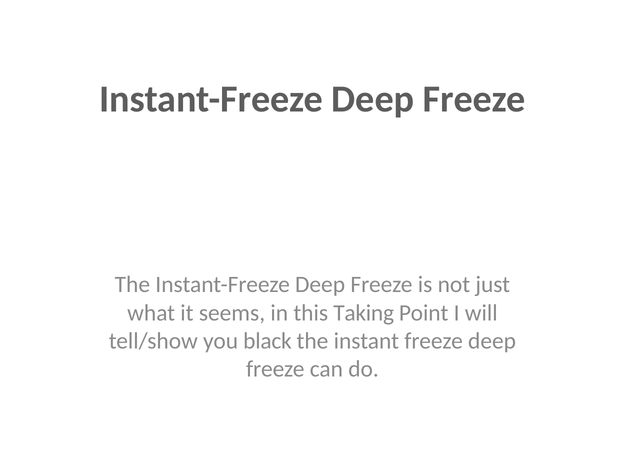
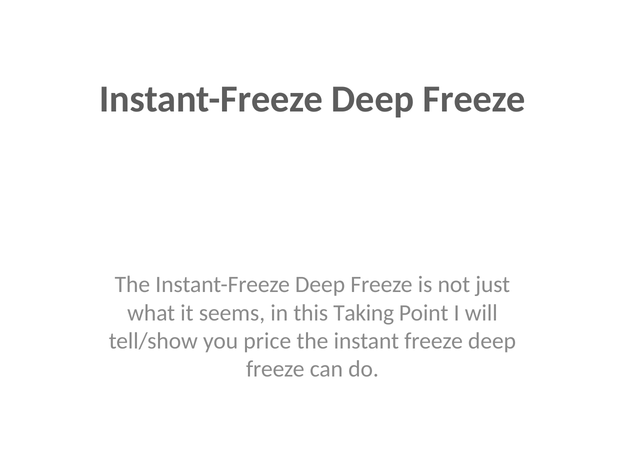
black: black -> price
